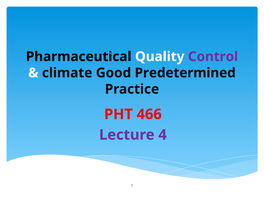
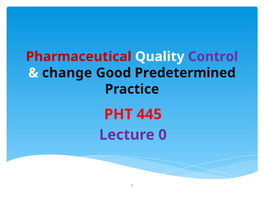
Pharmaceutical colour: black -> red
climate: climate -> change
466: 466 -> 445
4: 4 -> 0
